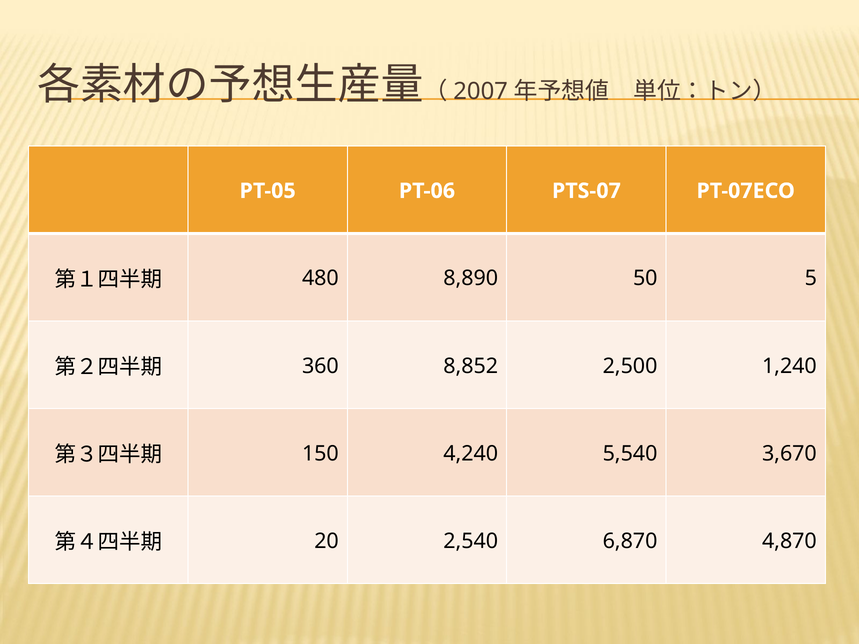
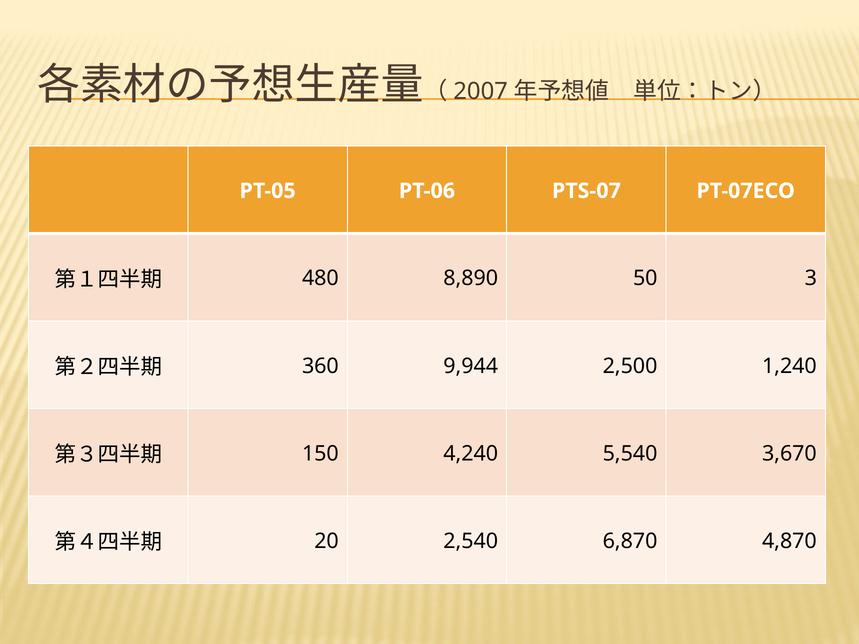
5: 5 -> 3
8,852: 8,852 -> 9,944
